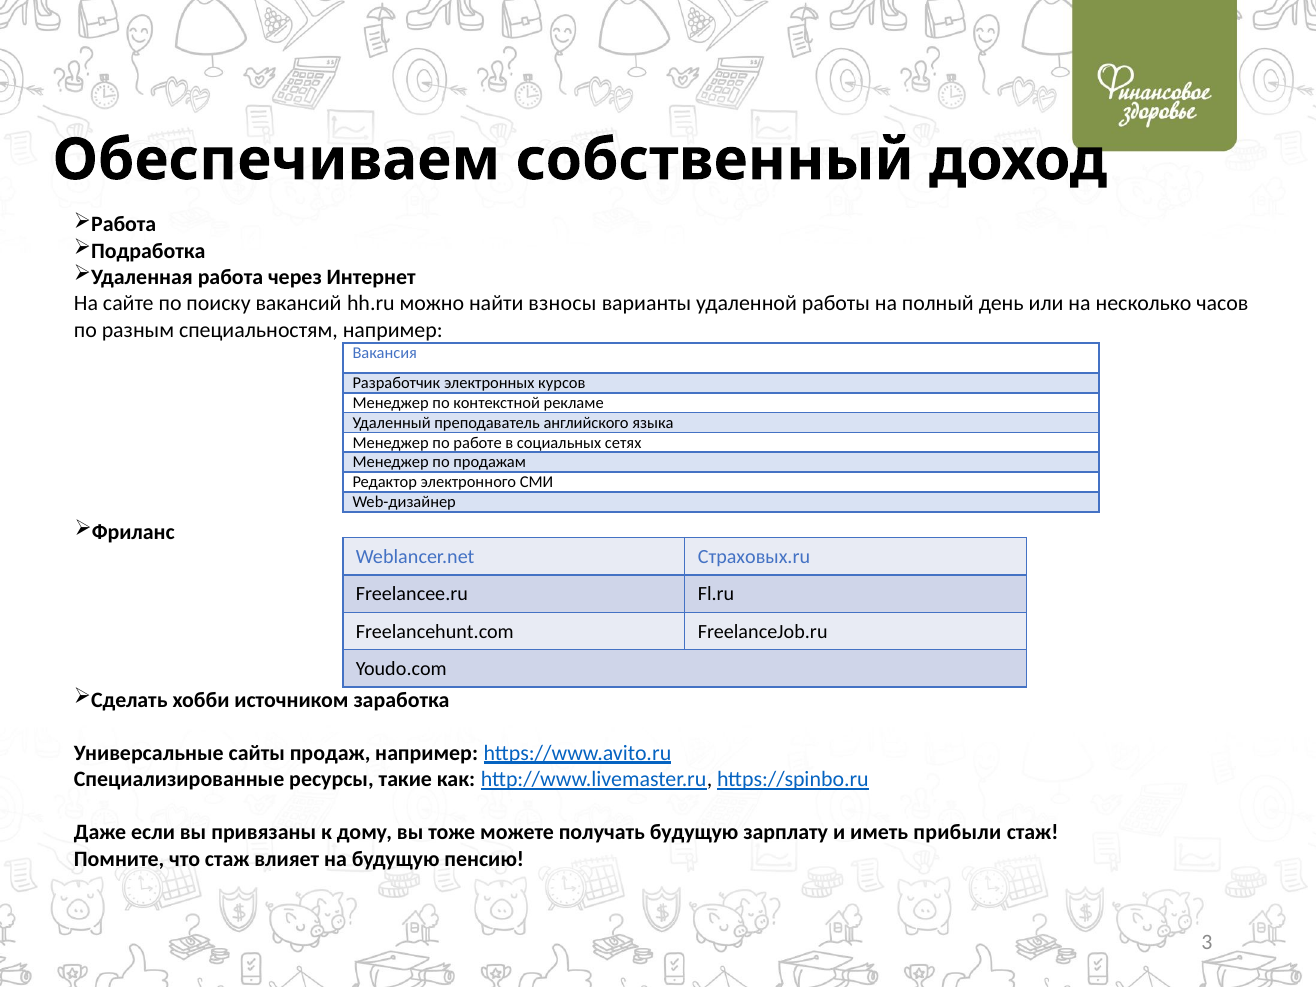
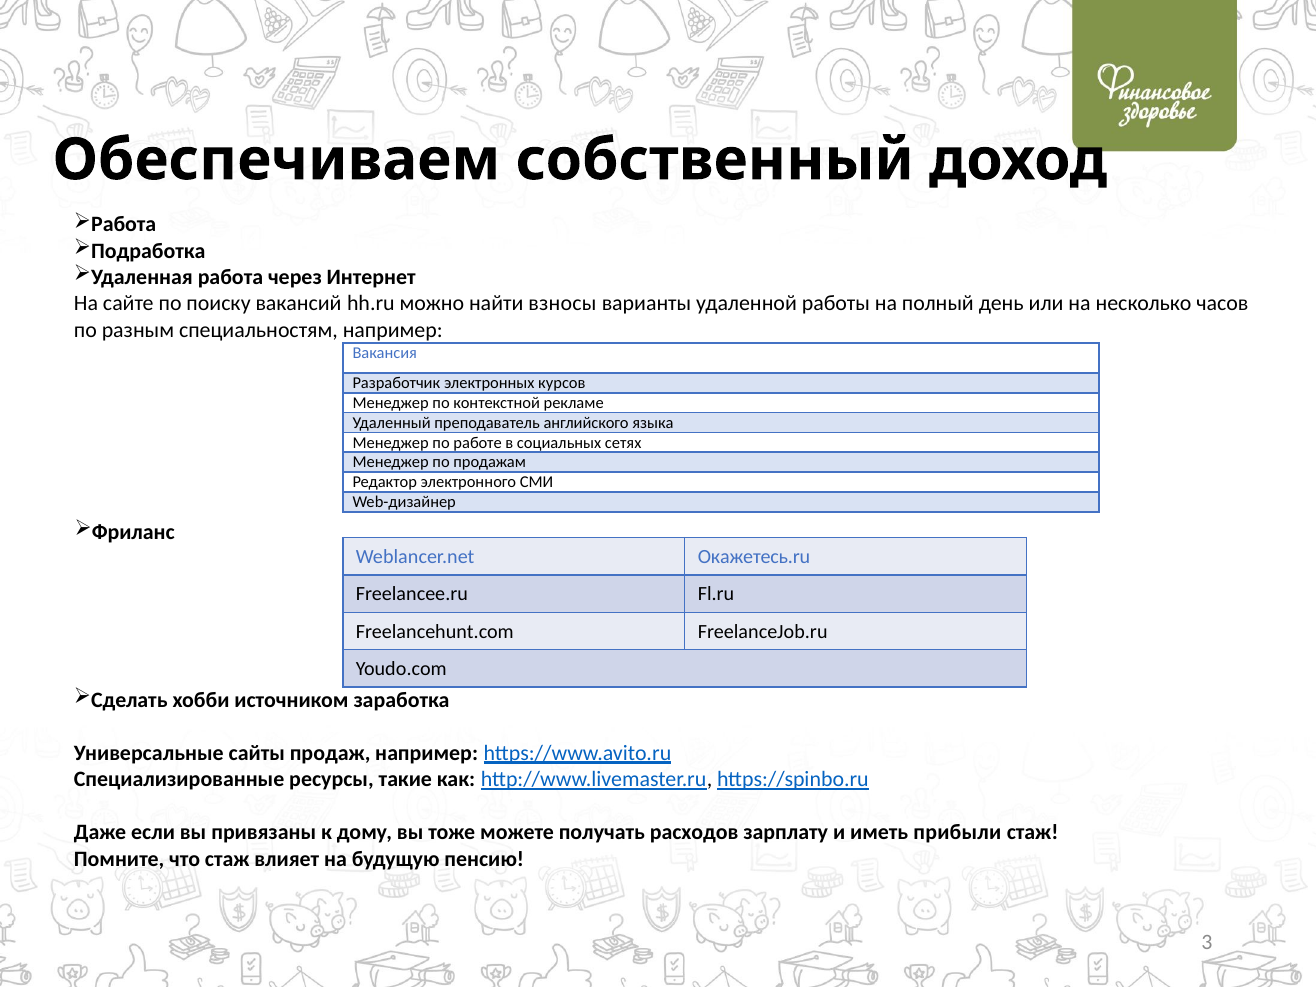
Страховых.ru: Страховых.ru -> Окажетесь.ru
получать будущую: будущую -> расходов
